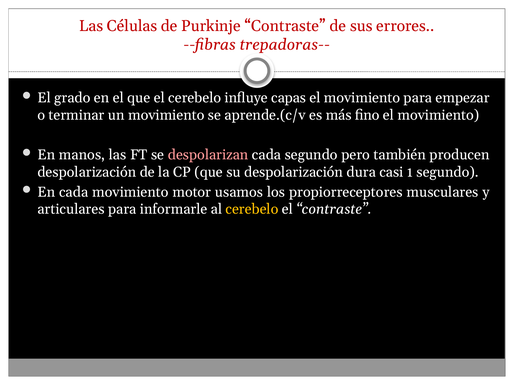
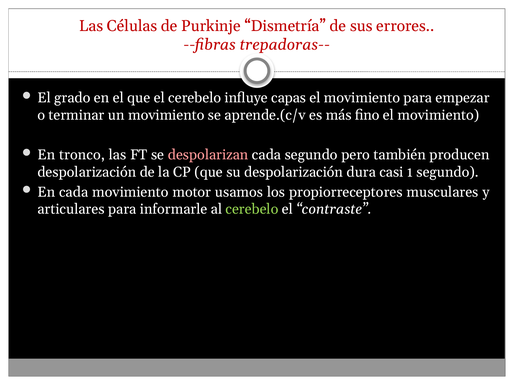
Purkinje Contraste: Contraste -> Dismetría
manos: manos -> tronco
cerebelo at (252, 209) colour: yellow -> light green
